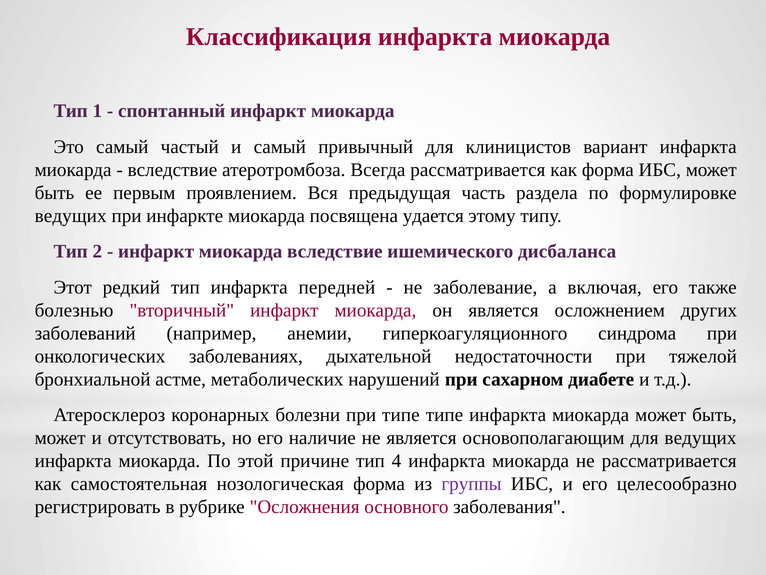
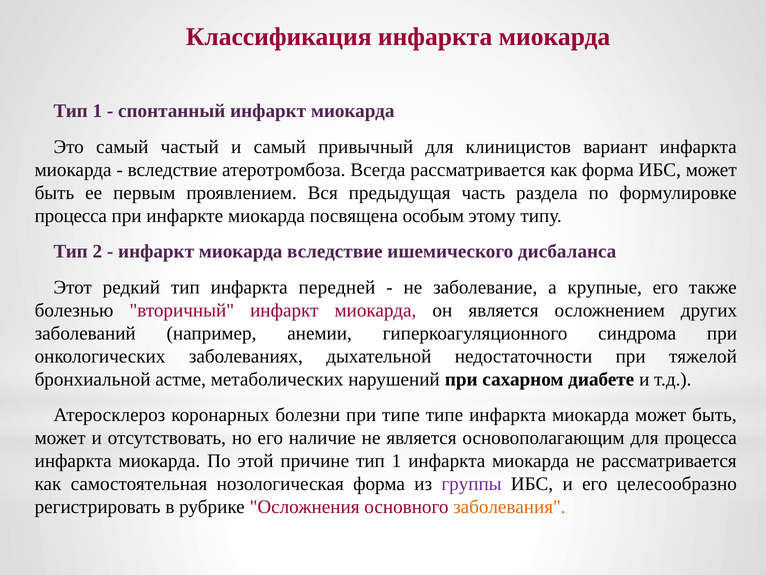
ведущих at (71, 216): ведущих -> процесса
удается: удается -> особым
включая: включая -> крупные
для ведущих: ведущих -> процесса
причине тип 4: 4 -> 1
заболевания colour: black -> orange
